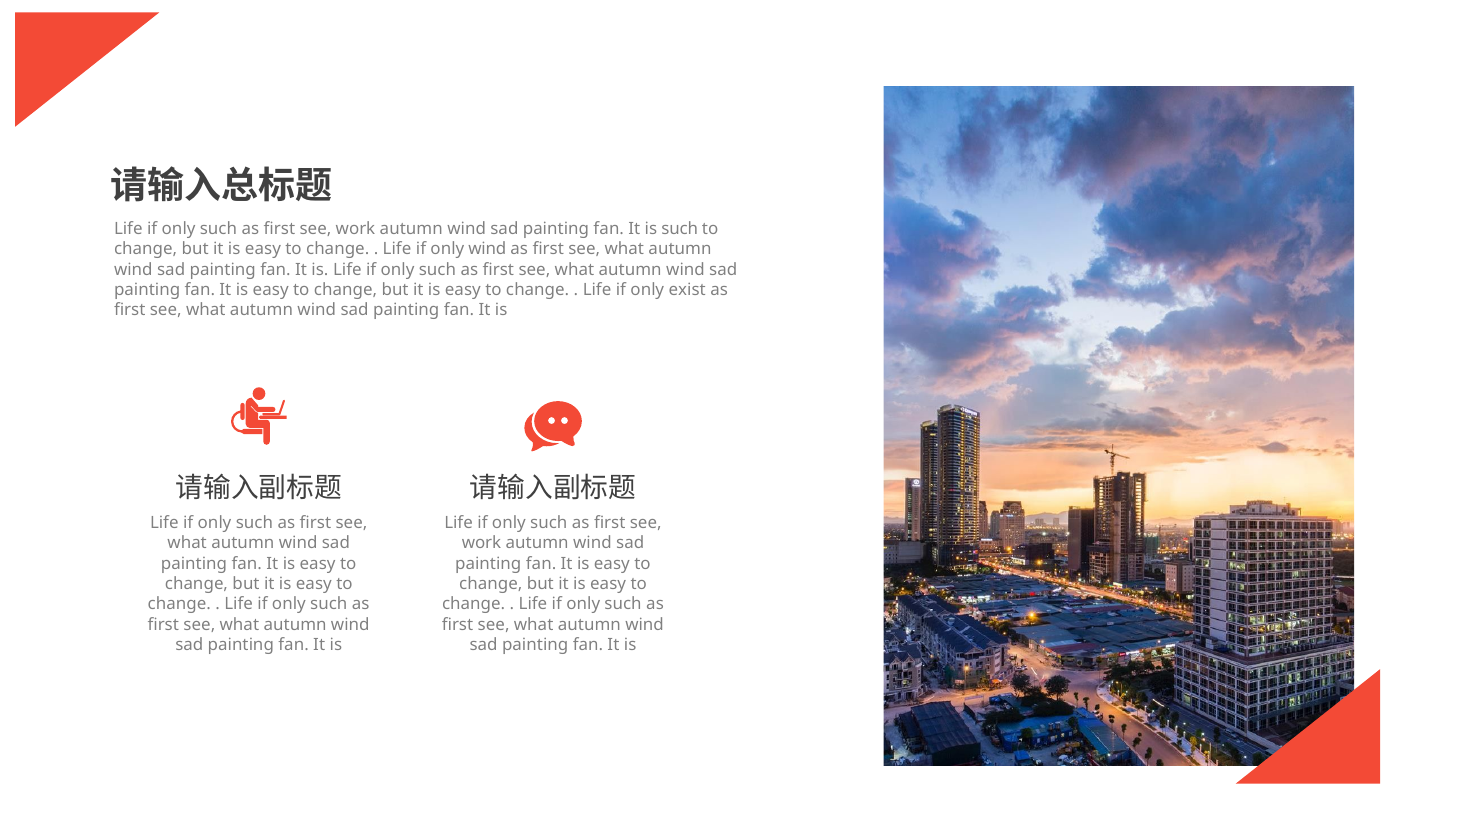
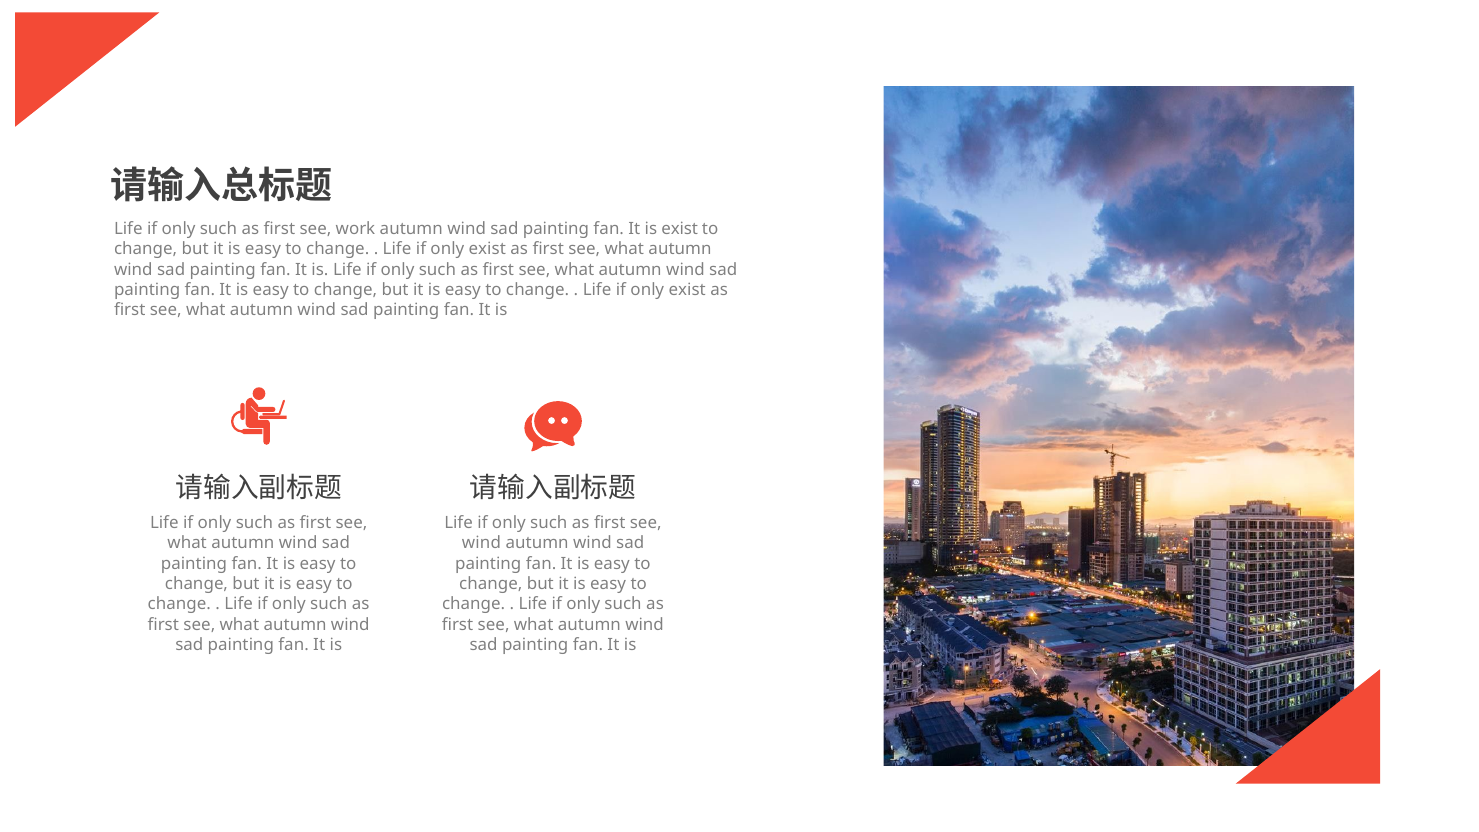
is such: such -> exist
wind at (487, 249): wind -> exist
work at (481, 543): work -> wind
